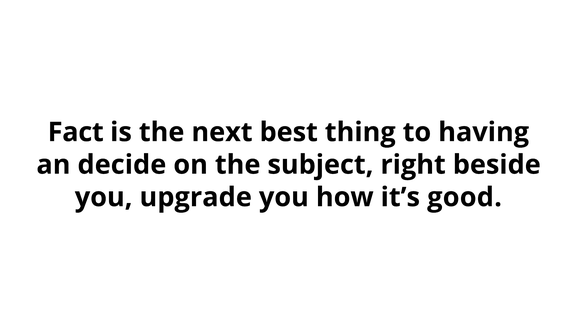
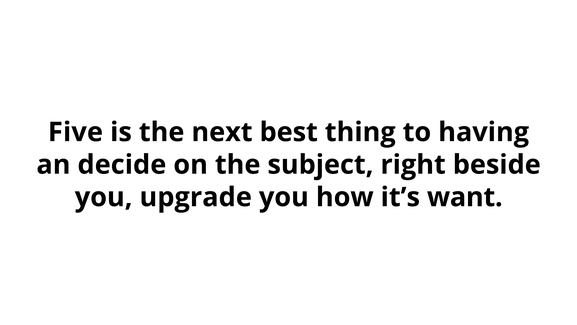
Fact: Fact -> Five
good: good -> want
